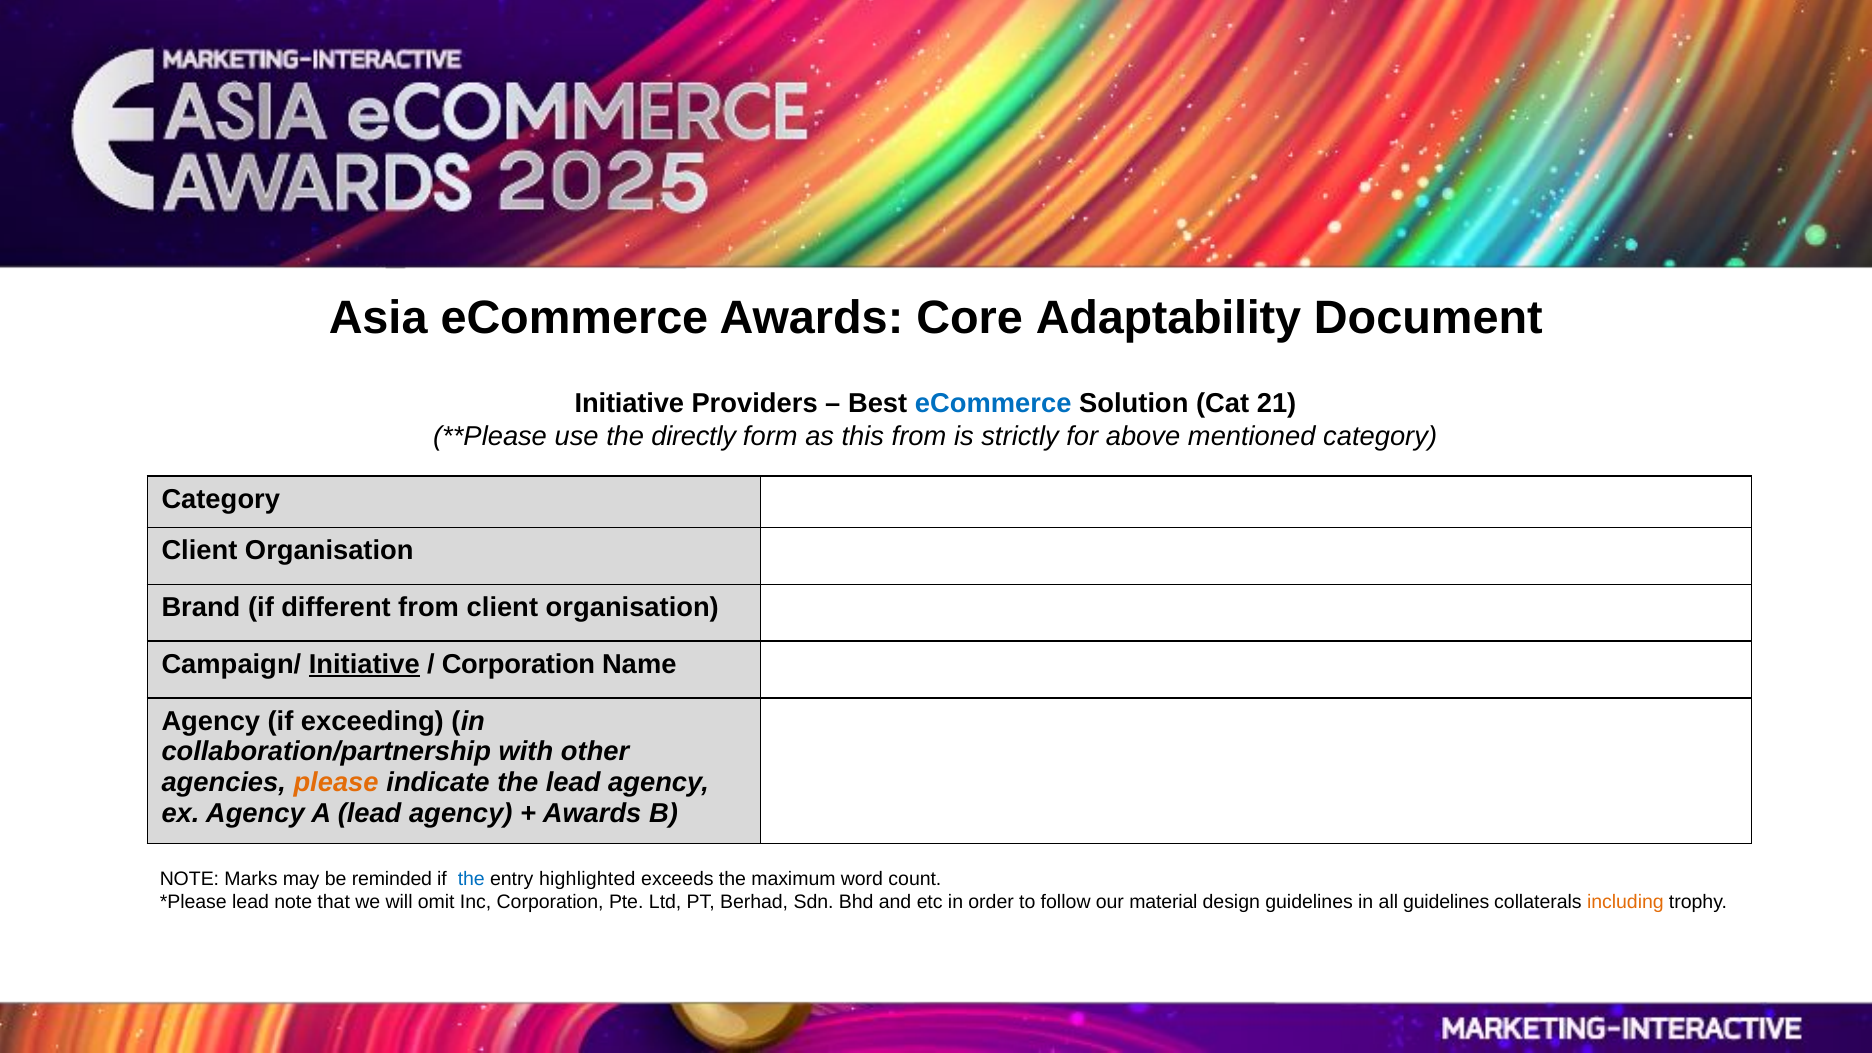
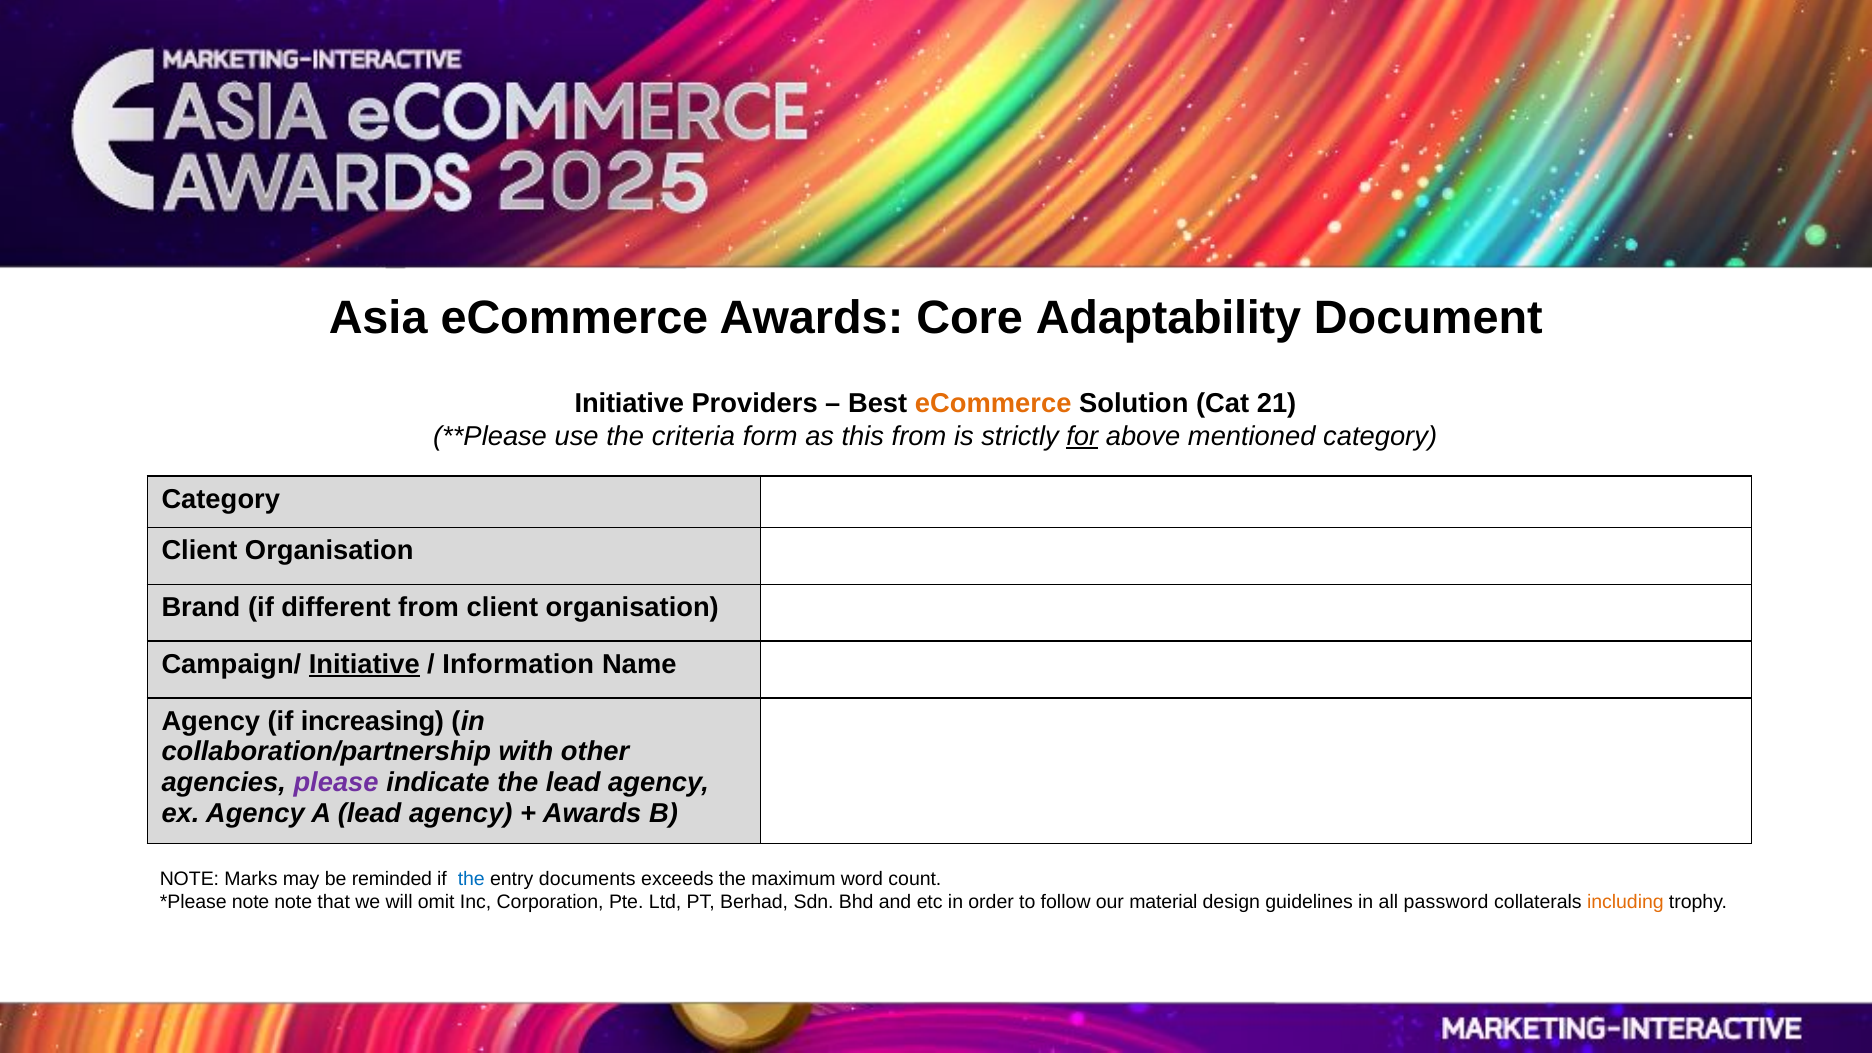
eCommerce at (993, 404) colour: blue -> orange
directly: directly -> criteria
for underline: none -> present
Corporation at (518, 664): Corporation -> Information
exceeding: exceeding -> increasing
please colour: orange -> purple
highlighted: highlighted -> documents
lead at (251, 902): lead -> note
all guidelines: guidelines -> password
